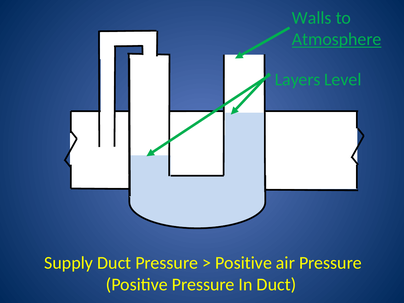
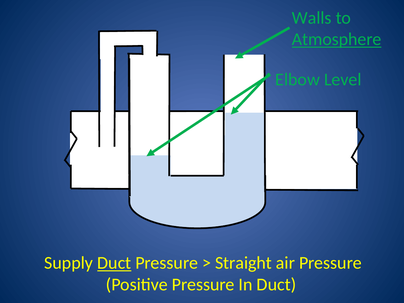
Layers: Layers -> Elbow
Duct at (114, 263) underline: none -> present
Positive at (243, 263): Positive -> Straight
